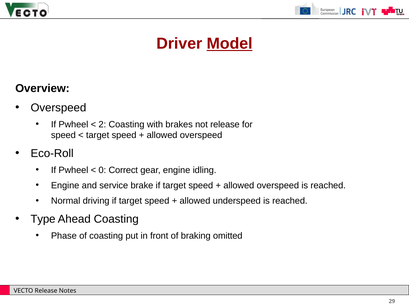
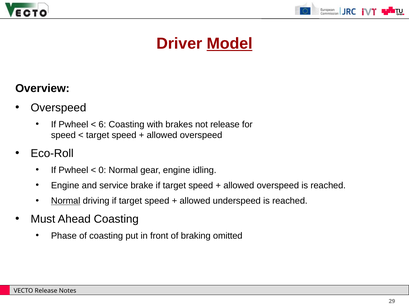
2: 2 -> 6
0 Correct: Correct -> Normal
Normal at (66, 201) underline: none -> present
Type: Type -> Must
